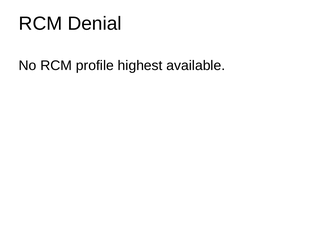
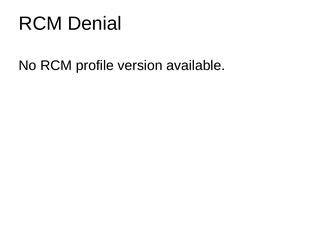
highest: highest -> version
